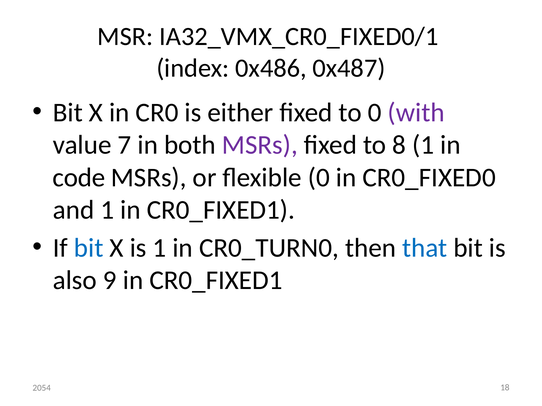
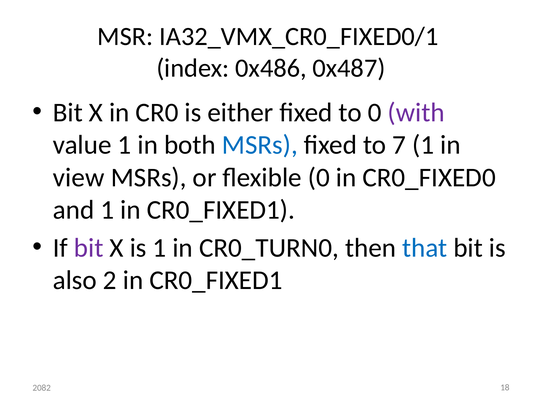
value 7: 7 -> 1
MSRs at (260, 145) colour: purple -> blue
8: 8 -> 7
code: code -> view
bit at (89, 248) colour: blue -> purple
9: 9 -> 2
2054: 2054 -> 2082
